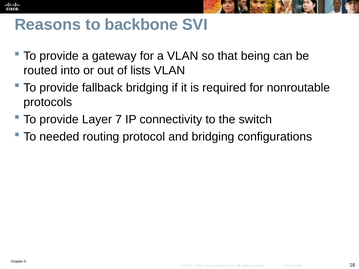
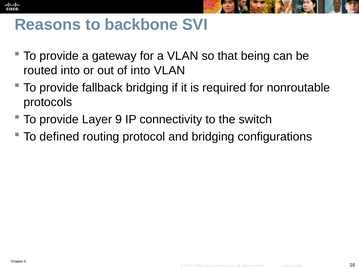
of lists: lists -> into
7: 7 -> 9
needed: needed -> defined
